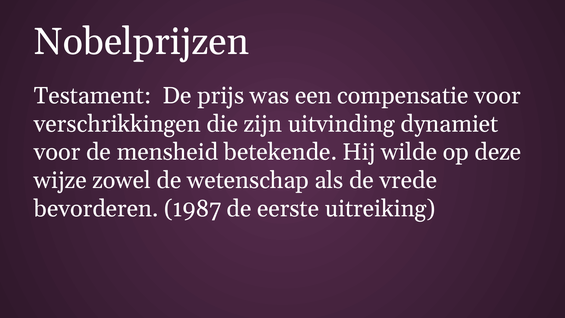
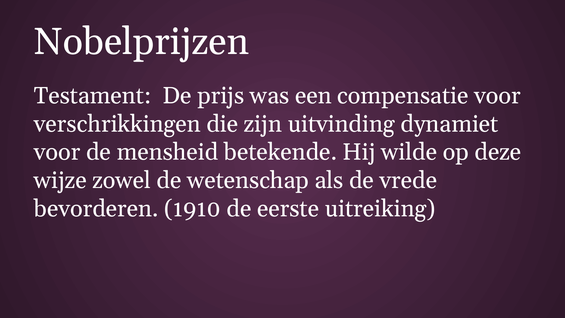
1987: 1987 -> 1910
